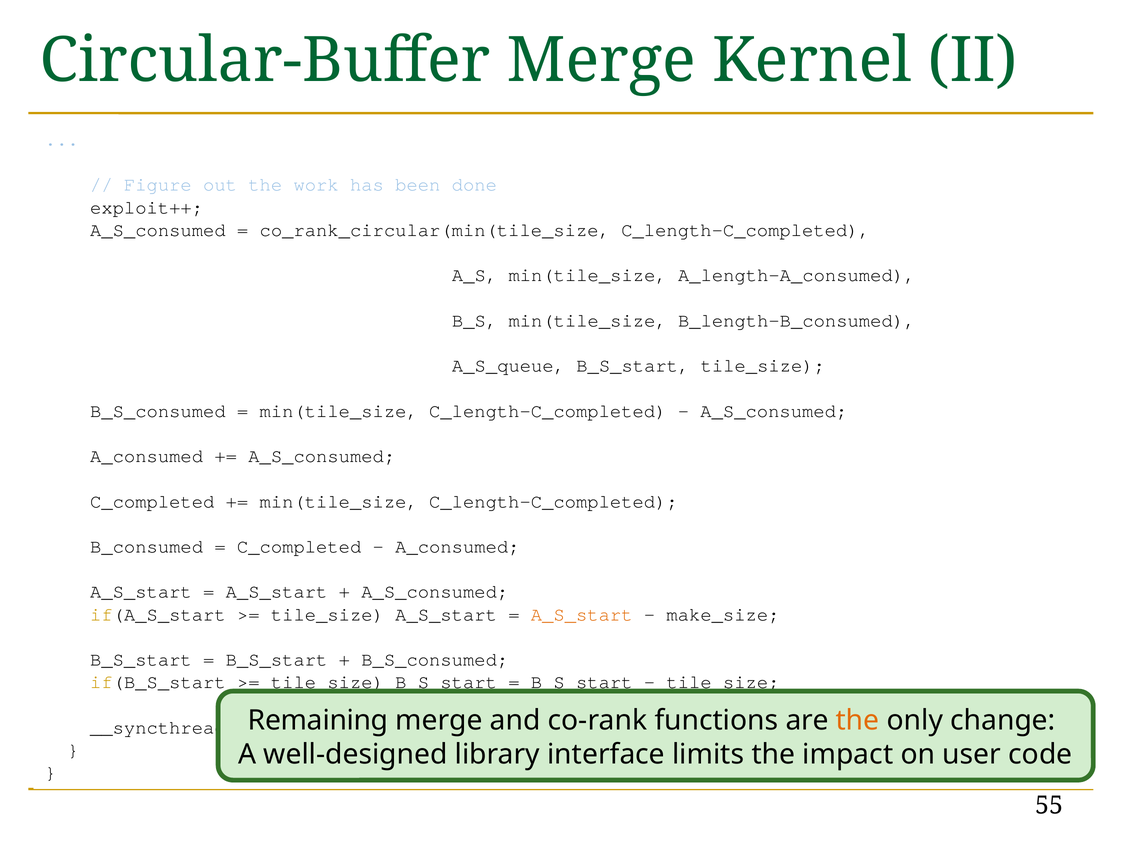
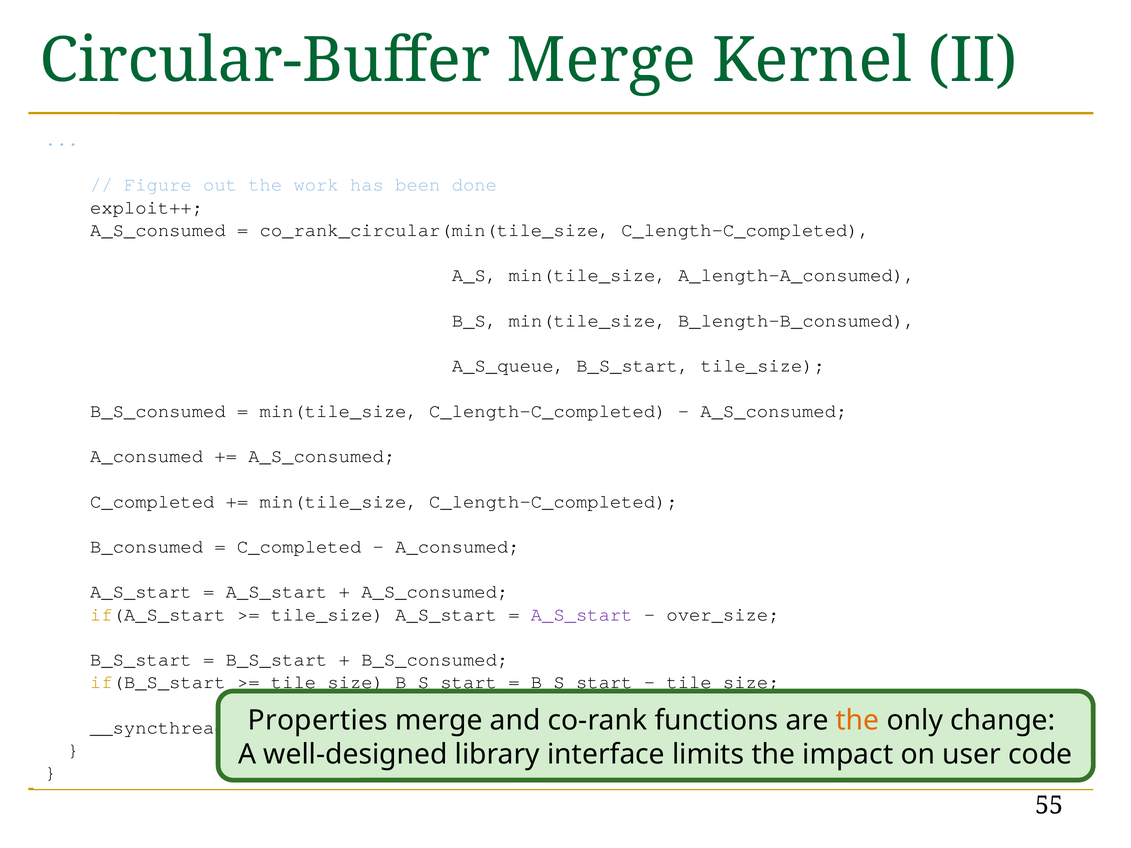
A_S_start at (582, 615) colour: orange -> purple
make_size: make_size -> over_size
Remaining: Remaining -> Properties
